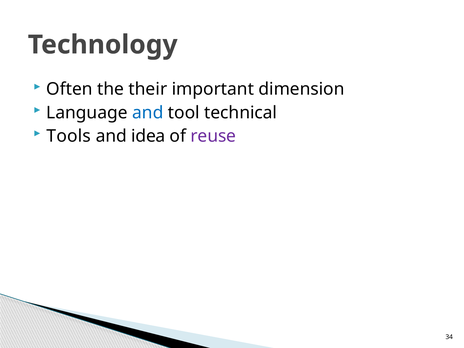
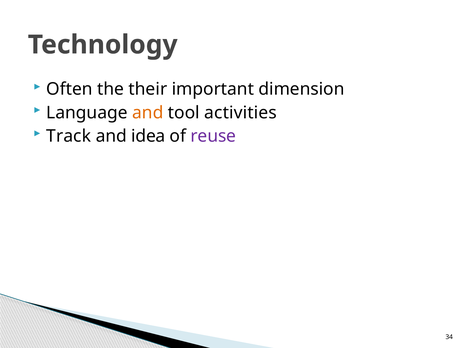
and at (148, 113) colour: blue -> orange
technical: technical -> activities
Tools: Tools -> Track
